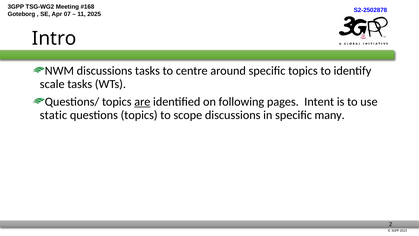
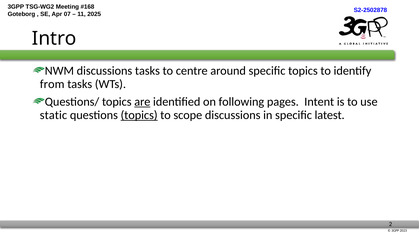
scale: scale -> from
topics at (139, 115) underline: none -> present
many: many -> latest
